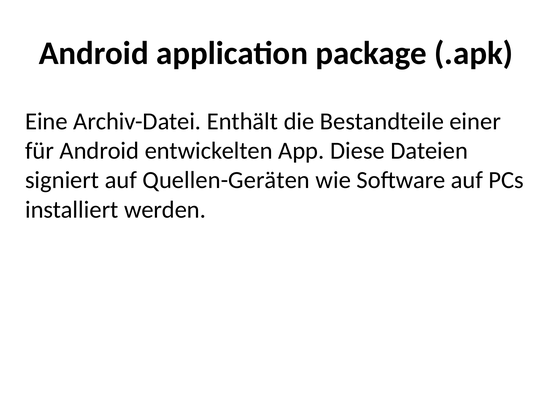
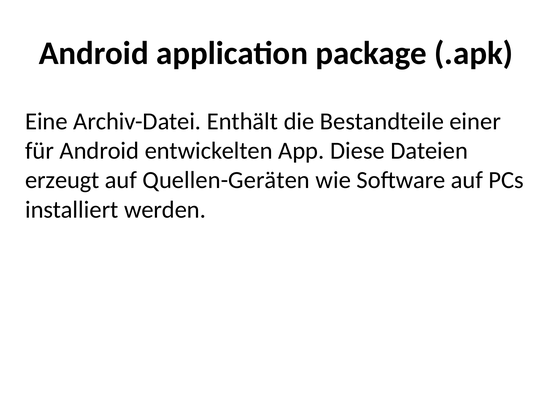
signiert: signiert -> erzeugt
